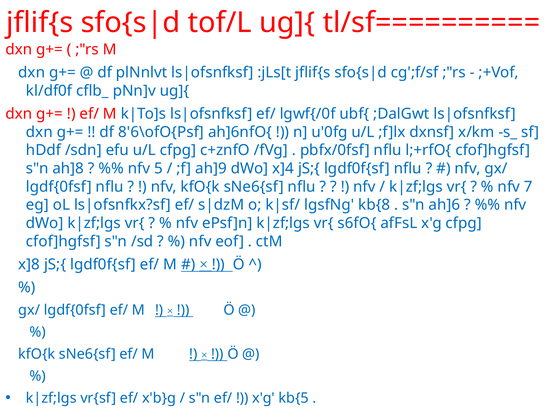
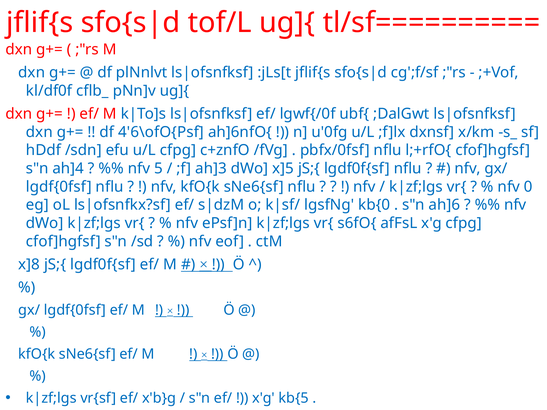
8'6\ofO{Psf: 8'6\ofO{Psf -> 4'6\ofO{Psf
ah]8: ah]8 -> ah]4
ah]9: ah]9 -> ah]3
x]4: x]4 -> x]5
7: 7 -> 0
kb{8: kb{8 -> kb{0
